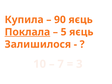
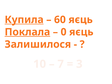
Купила underline: none -> present
90: 90 -> 60
5: 5 -> 0
